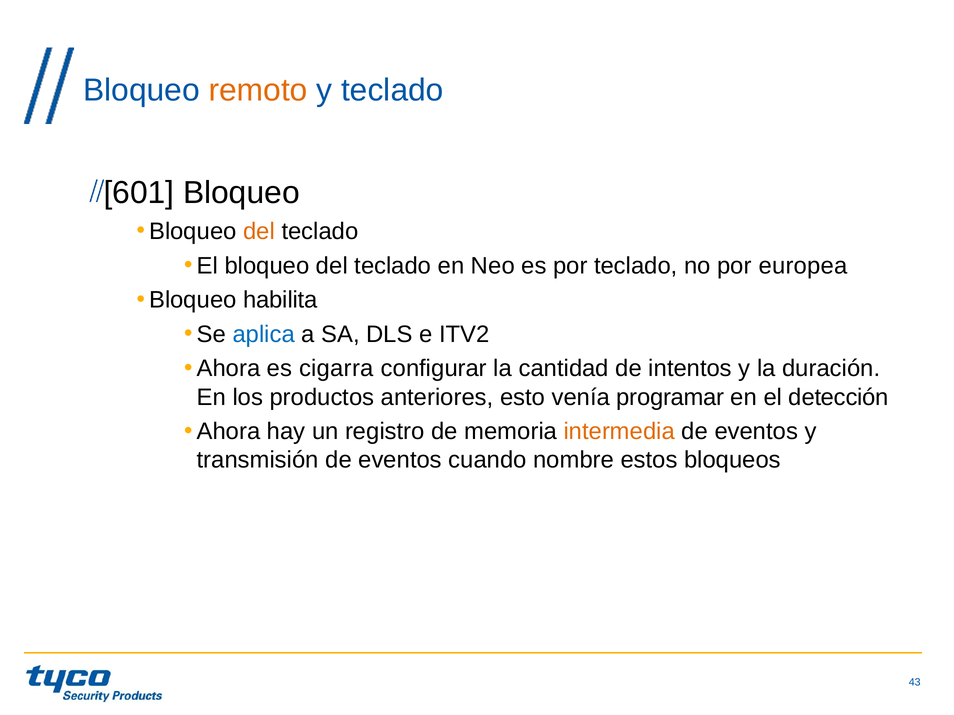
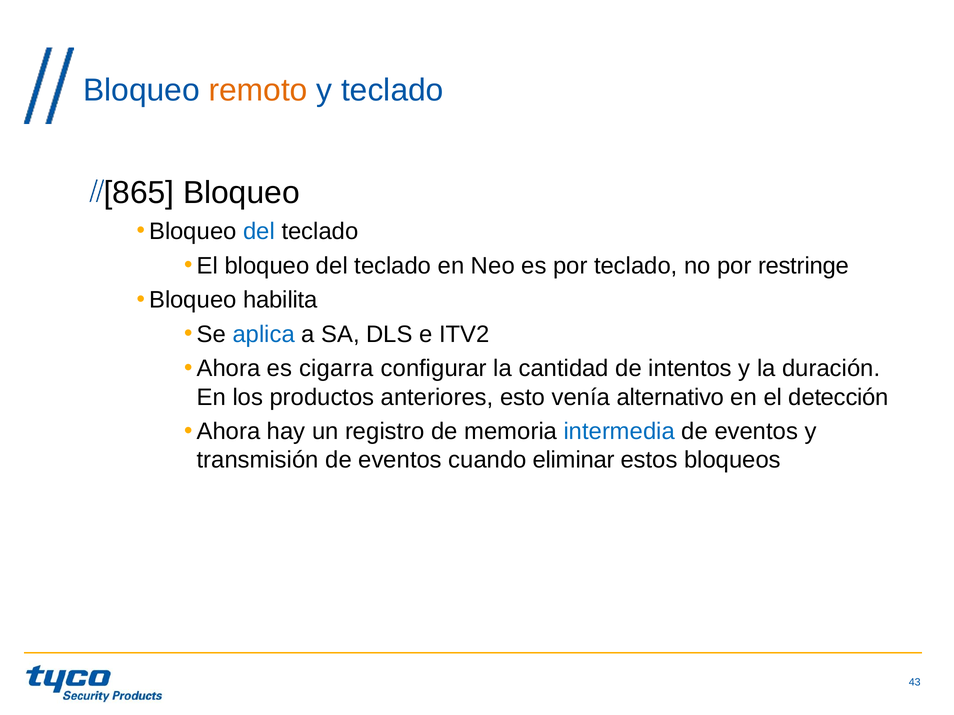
601: 601 -> 865
del at (259, 232) colour: orange -> blue
europea: europea -> restringe
programar: programar -> alternativo
intermedia colour: orange -> blue
nombre: nombre -> eliminar
